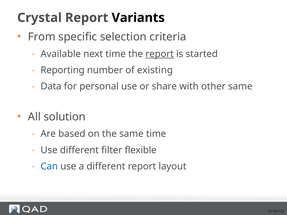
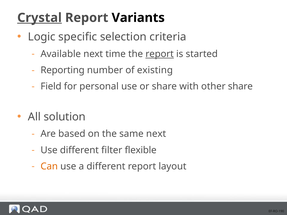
Crystal underline: none -> present
From: From -> Logic
Data: Data -> Field
other same: same -> share
same time: time -> next
Can colour: blue -> orange
